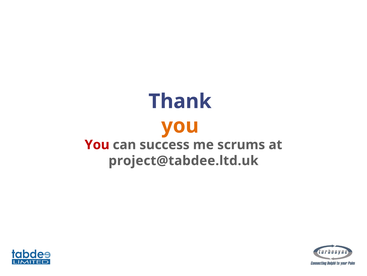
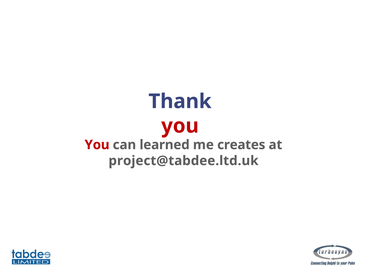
you at (180, 126) colour: orange -> red
success: success -> learned
scrums: scrums -> creates
